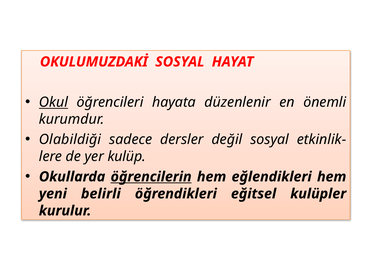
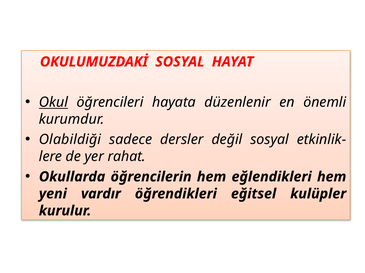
kulüp: kulüp -> rahat
öğrencilerin underline: present -> none
belirli: belirli -> vardır
